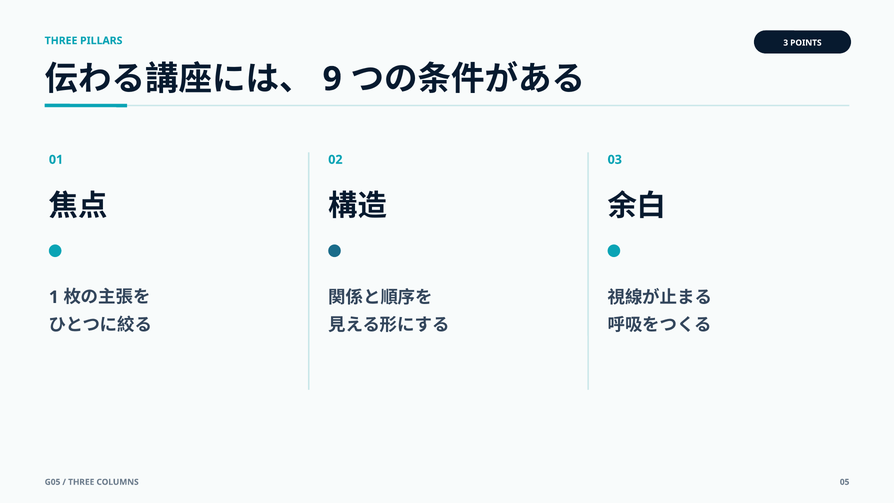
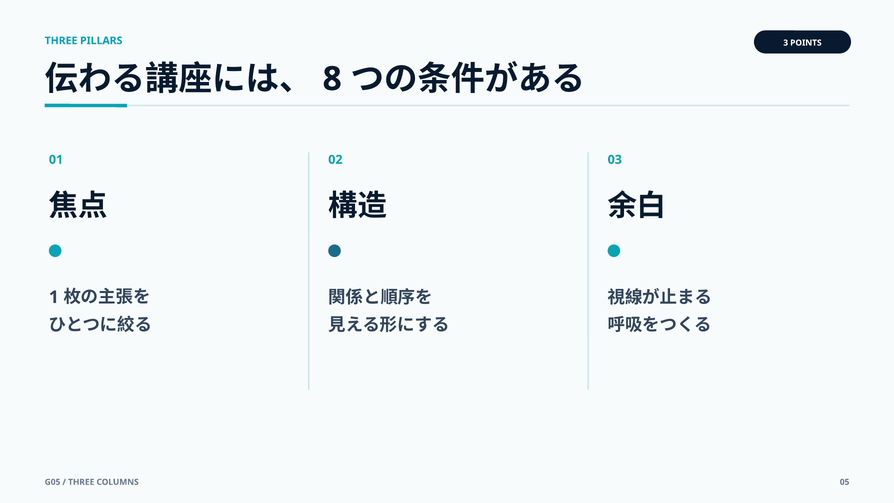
9: 9 -> 8
